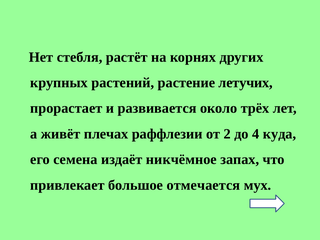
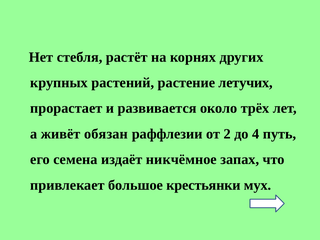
плечах: плечах -> обязан
куда: куда -> путь
отмечается: отмечается -> крестьянки
